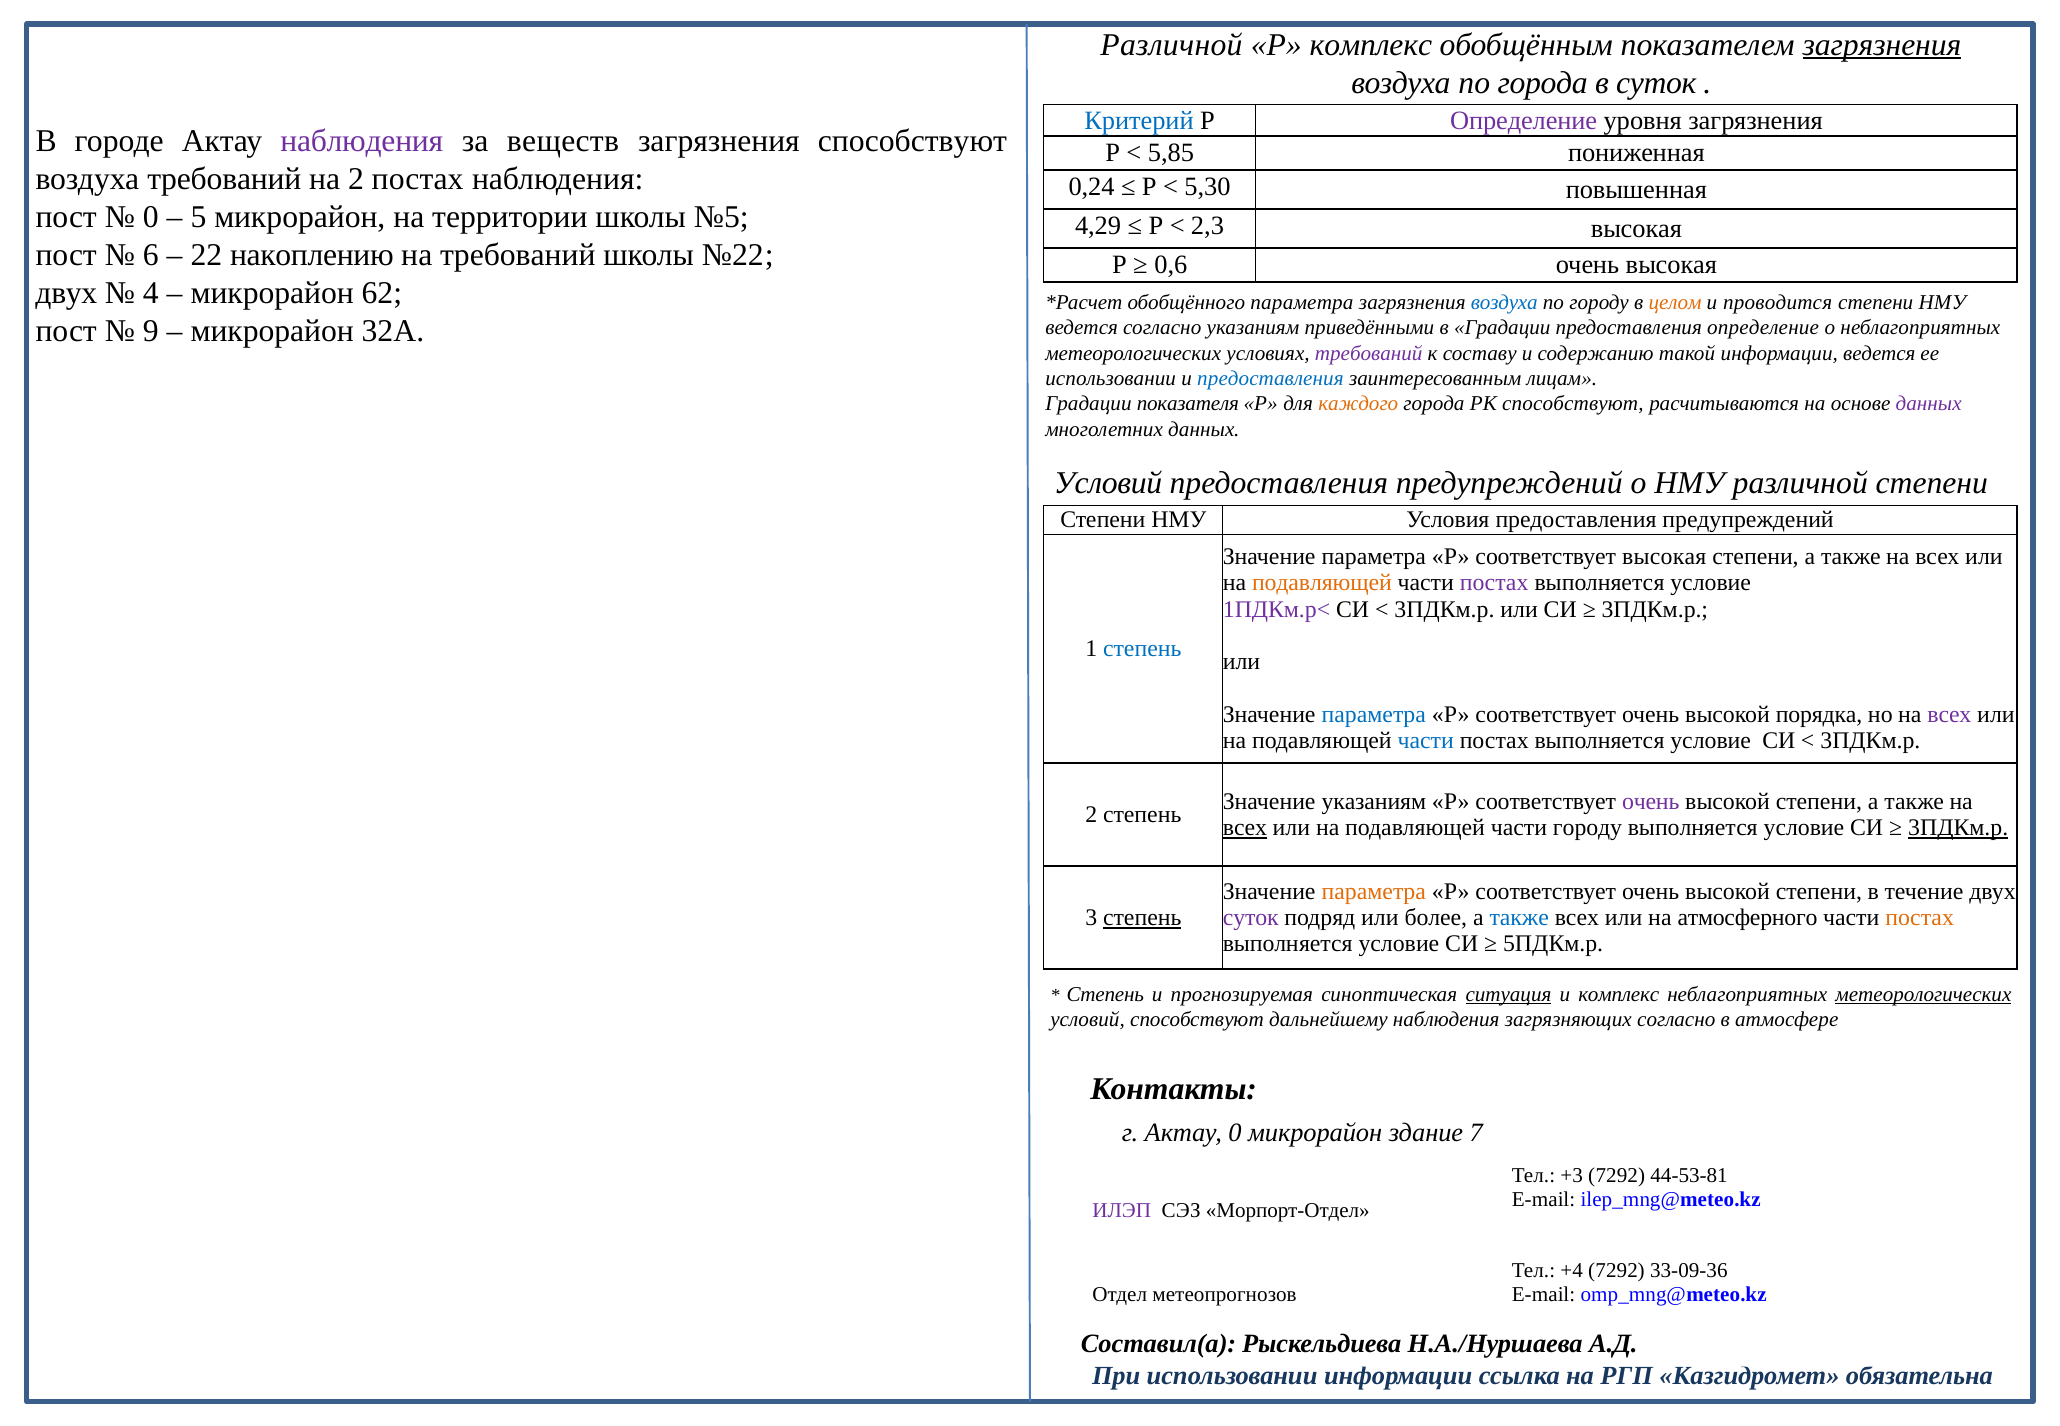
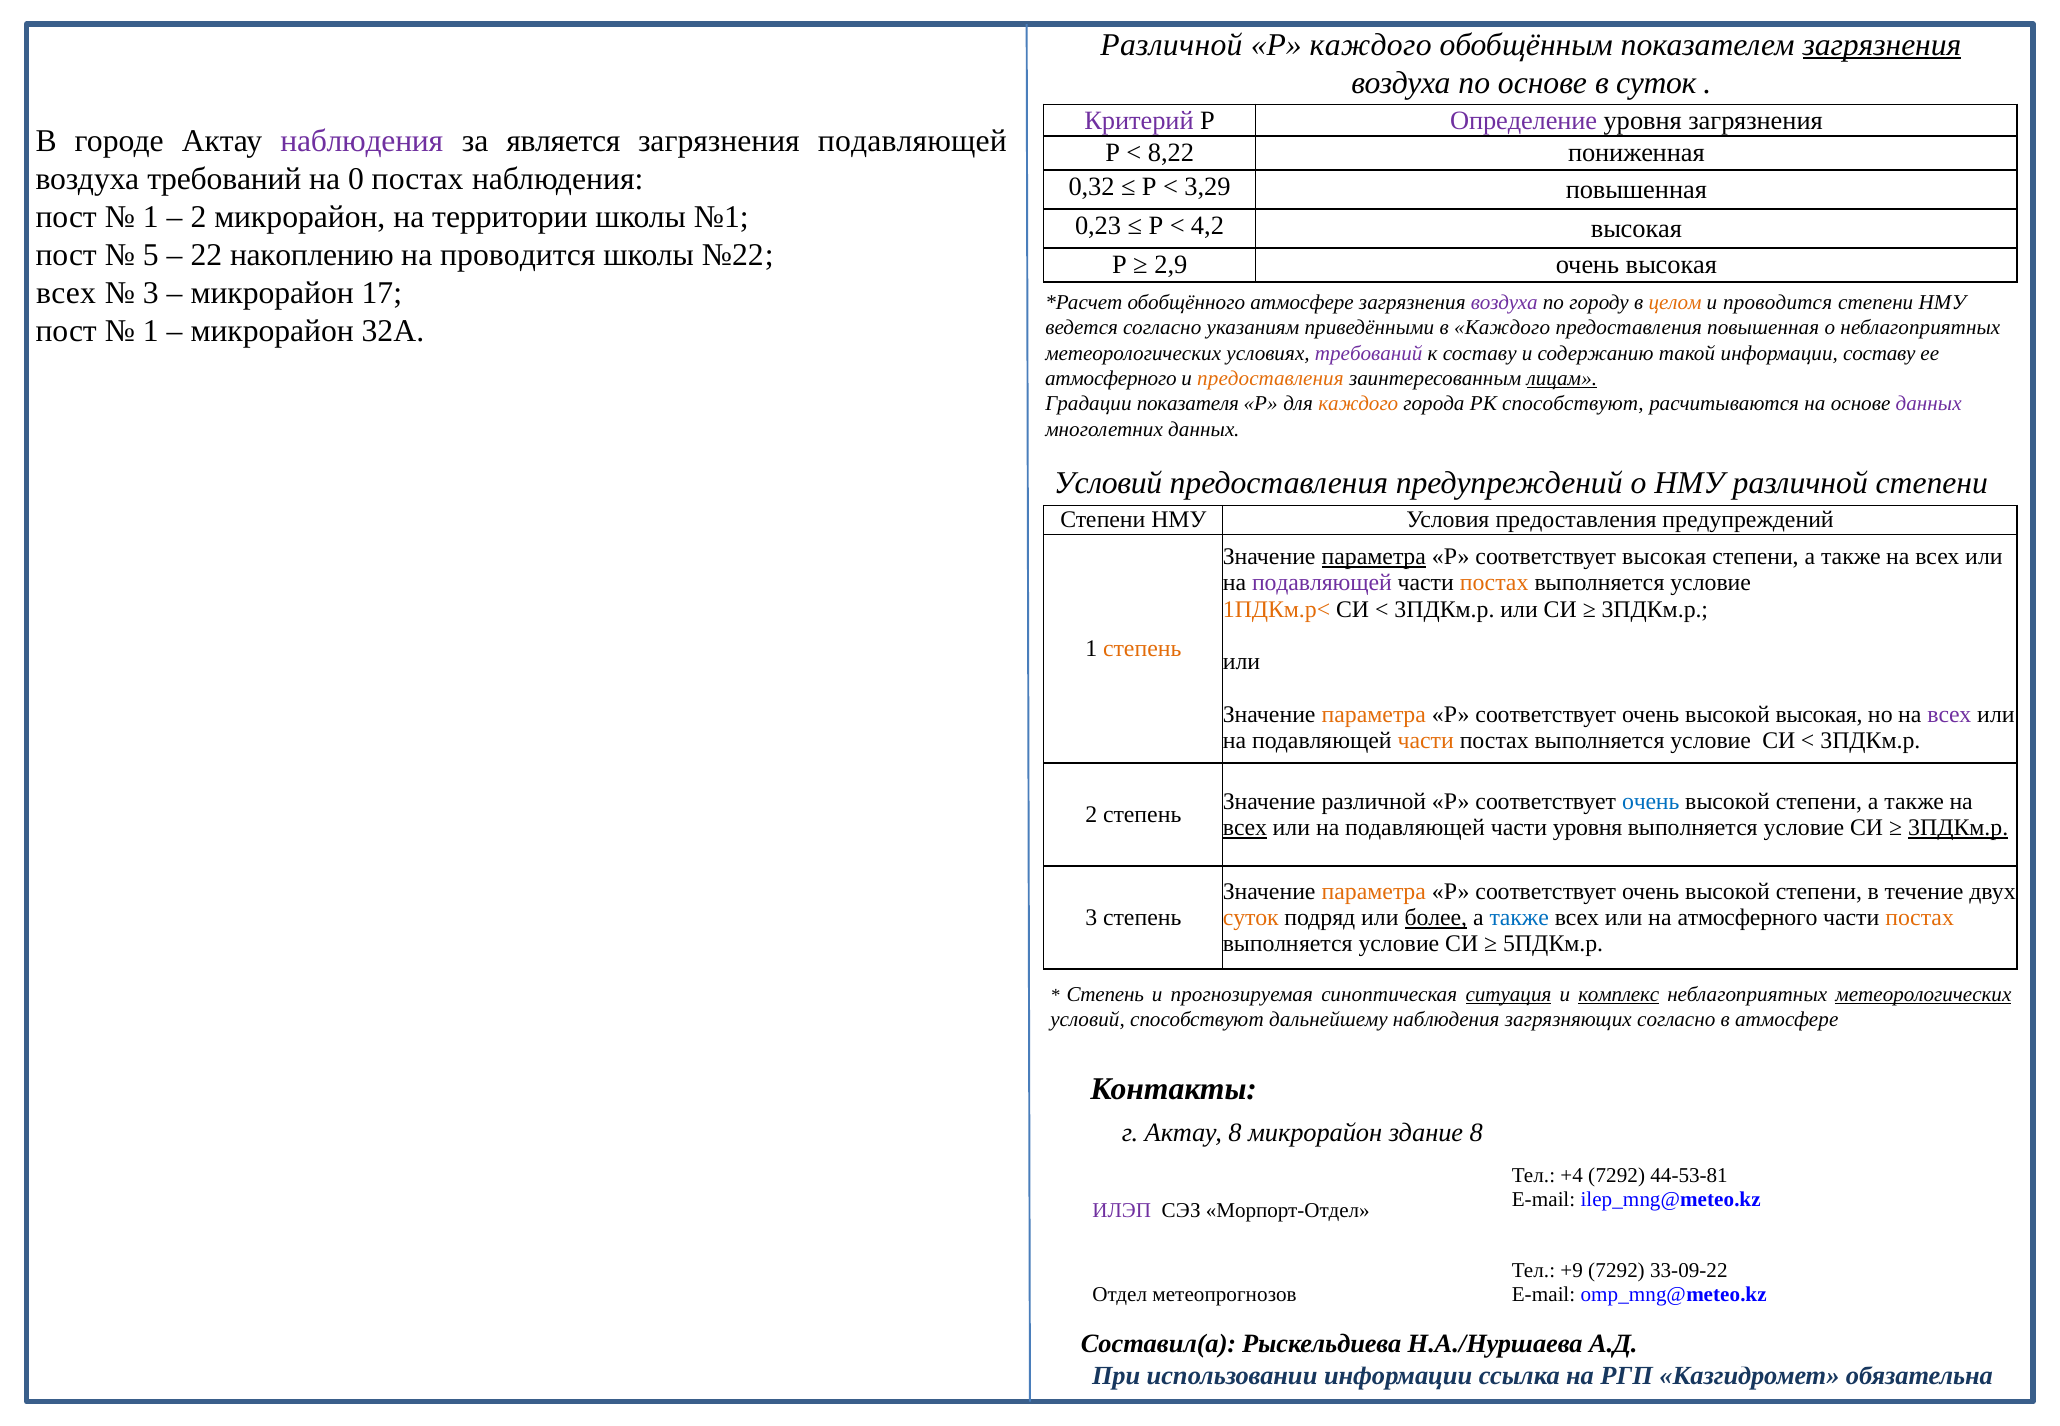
Р комплекс: комплекс -> каждого
по города: города -> основе
Критерий colour: blue -> purple
веществ: веществ -> является
загрязнения способствуют: способствуют -> подавляющей
5,85: 5,85 -> 8,22
на 2: 2 -> 0
0,24: 0,24 -> 0,32
5,30: 5,30 -> 3,29
0 at (151, 217): 0 -> 1
5 at (198, 217): 5 -> 2
№5: №5 -> №1
4,29: 4,29 -> 0,23
2,3: 2,3 -> 4,2
6: 6 -> 5
на требований: требований -> проводится
0,6: 0,6 -> 2,9
двух at (66, 293): двух -> всех
4 at (151, 293): 4 -> 3
62: 62 -> 17
обобщённого параметра: параметра -> атмосфере
воздуха at (1504, 303) colour: blue -> purple
9 at (151, 331): 9 -> 1
в Градации: Градации -> Каждого
предоставления определение: определение -> повышенная
информации ведется: ведется -> составу
использовании at (1111, 379): использовании -> атмосферного
предоставления at (1270, 379) colour: blue -> orange
лицам underline: none -> present
параметра at (1374, 557) underline: none -> present
подавляющей at (1322, 583) colour: orange -> purple
постах at (1494, 583) colour: purple -> orange
1ПДКм.р< colour: purple -> orange
степень at (1142, 649) colour: blue -> orange
параметра at (1374, 715) colour: blue -> orange
высокой порядка: порядка -> высокая
части at (1426, 741) colour: blue -> orange
Значение указаниям: указаниям -> различной
очень at (1651, 802) colour: purple -> blue
части городу: городу -> уровня
степень at (1142, 918) underline: present -> none
суток at (1251, 918) colour: purple -> orange
более underline: none -> present
комплекс at (1619, 994) underline: none -> present
Актау 0: 0 -> 8
здание 7: 7 -> 8
+3: +3 -> +4
+4: +4 -> +9
33-09-36: 33-09-36 -> 33-09-22
